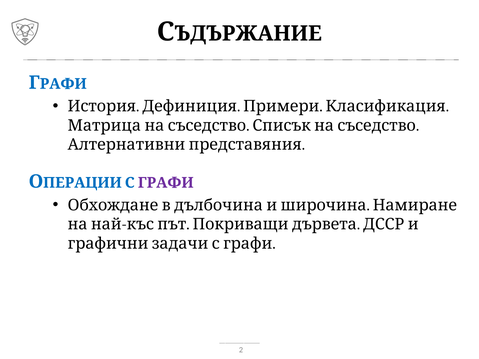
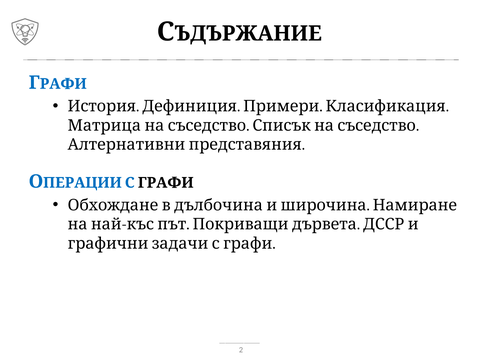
ГРАФИ colour: purple -> black
